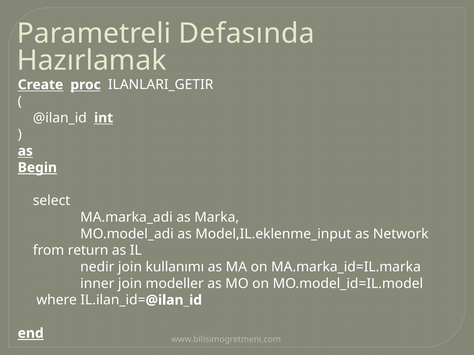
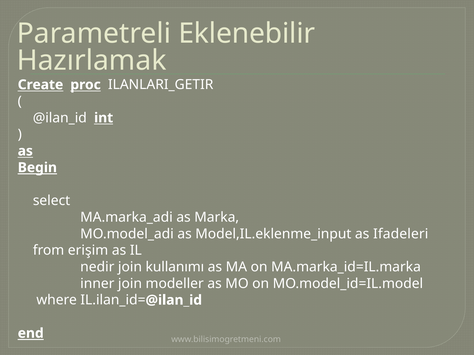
Defasında: Defasında -> Eklenebilir
Network: Network -> Ifadeleri
return: return -> erişim
